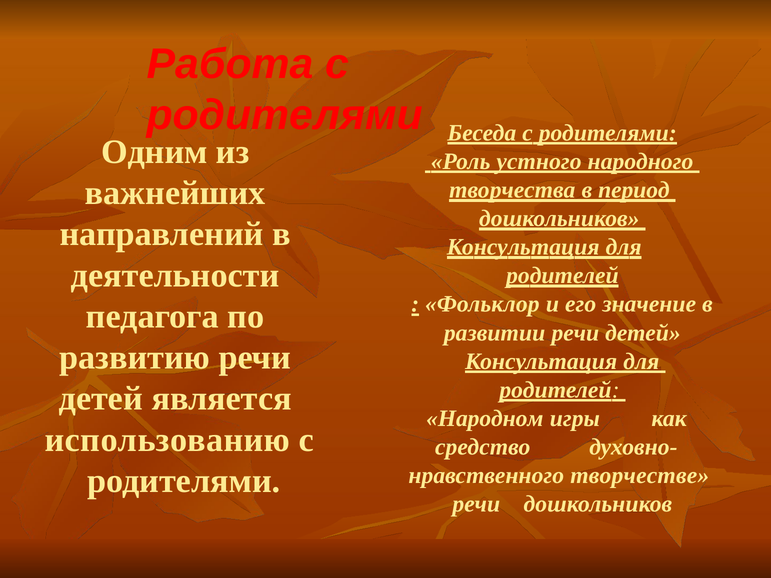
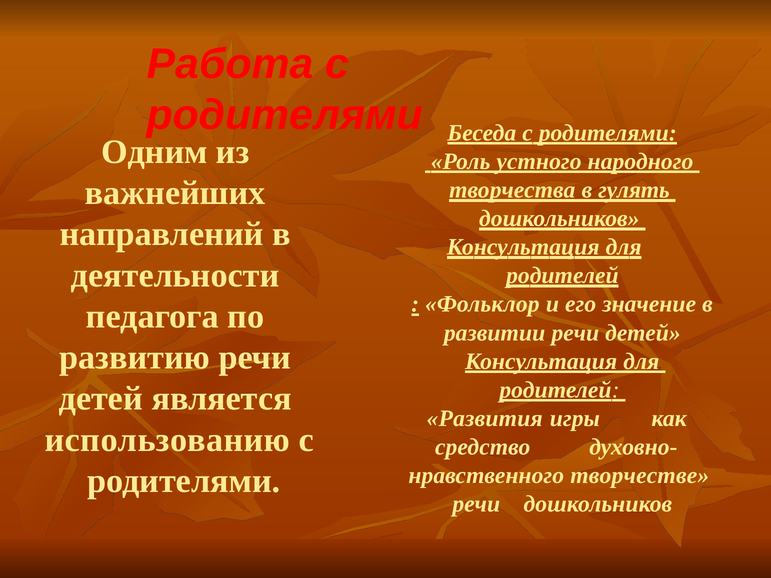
период: период -> гулять
Народном: Народном -> Развития
